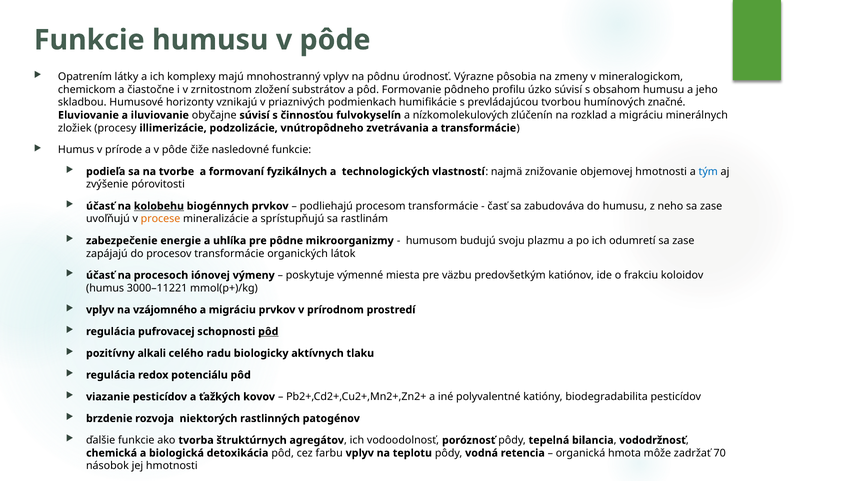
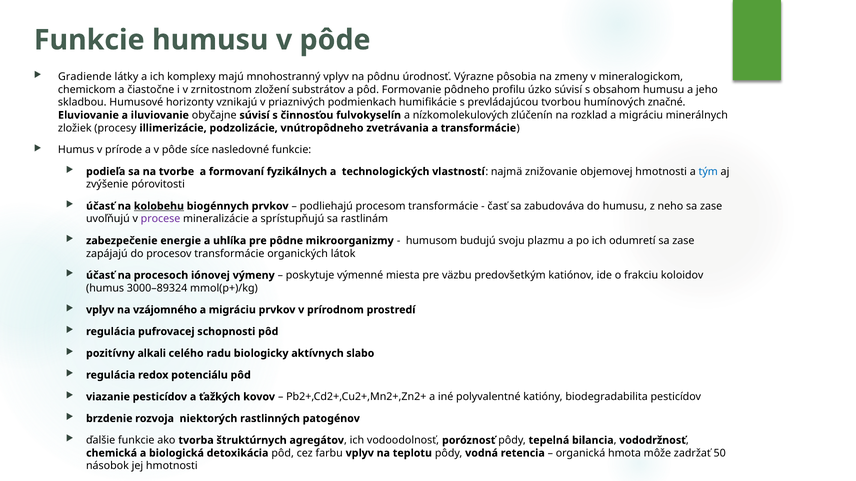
Opatrením: Opatrením -> Gradiende
čiže: čiže -> síce
procese colour: orange -> purple
3000–11221: 3000–11221 -> 3000–89324
pôd at (268, 332) underline: present -> none
tlaku: tlaku -> slabo
70: 70 -> 50
